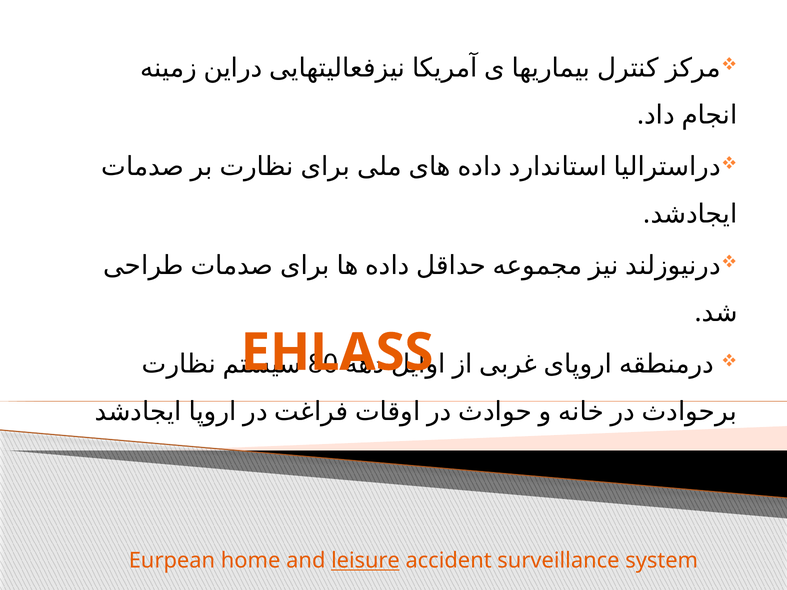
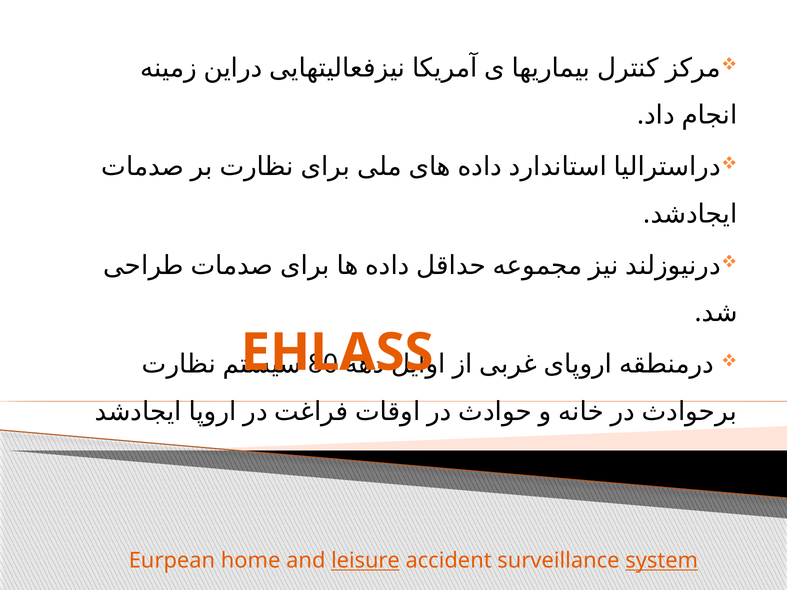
system underline: none -> present
